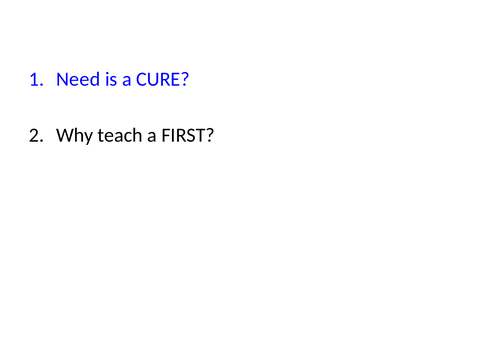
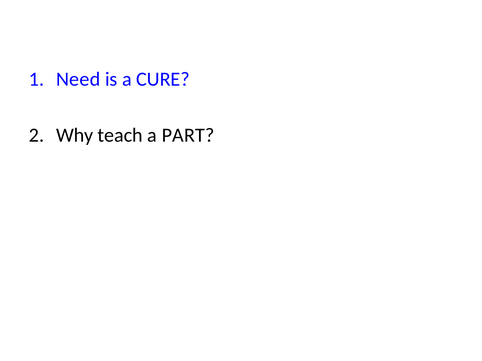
FIRST: FIRST -> PART
